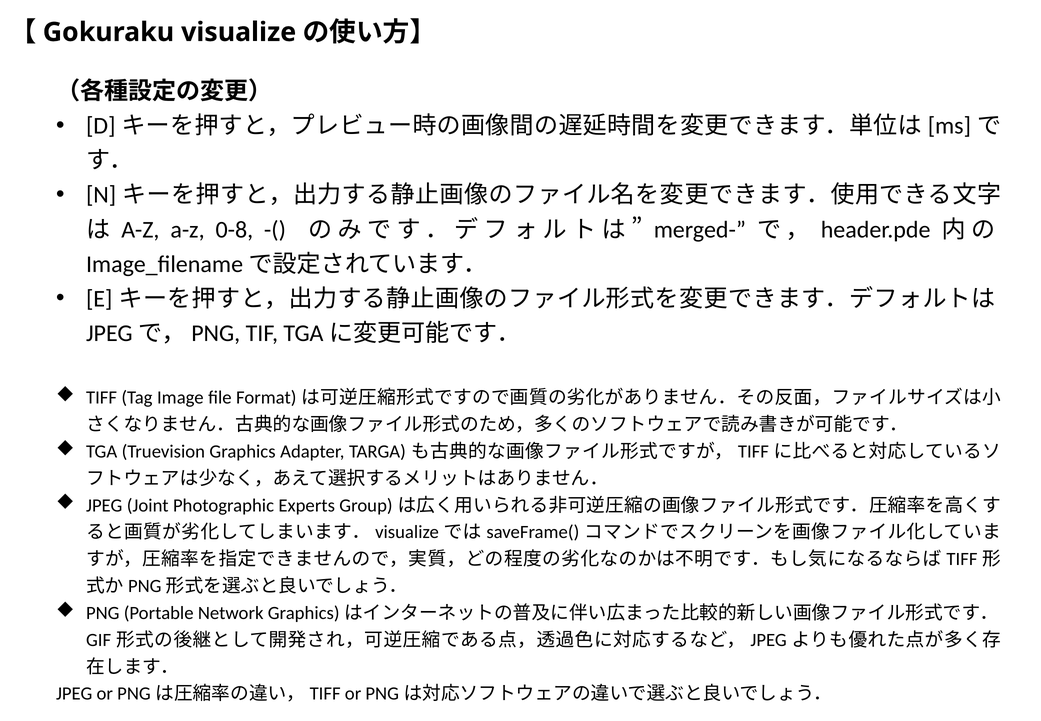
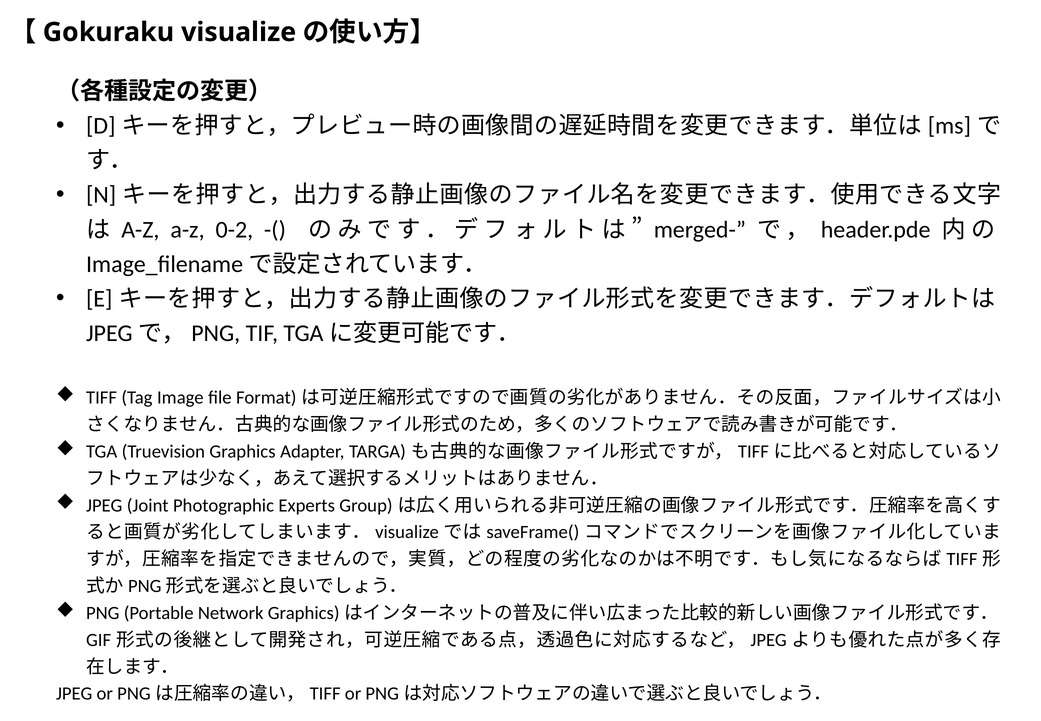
0-8: 0-8 -> 0-2
